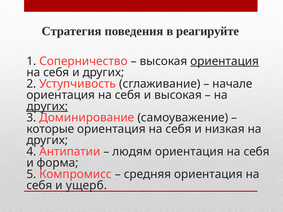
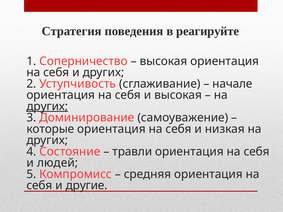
ориентация at (225, 61) underline: present -> none
Антипатии: Антипатии -> Состояние
людям: людям -> травли
форма: форма -> людей
ущерб: ущерб -> другие
